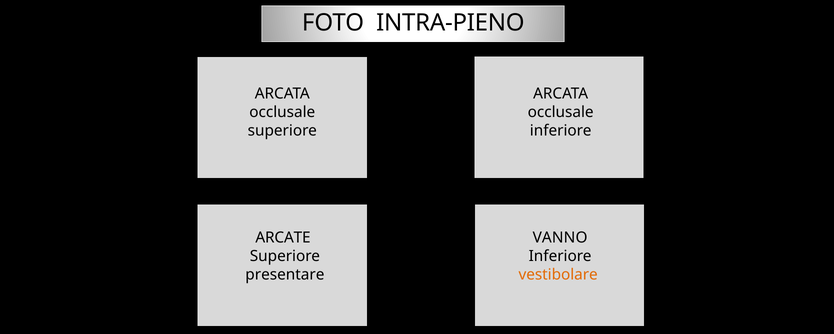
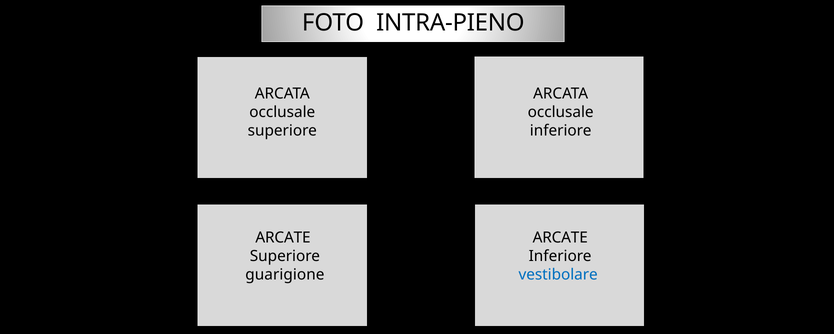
VANNO at (560, 238): VANNO -> ARCATE
presentare: presentare -> guarigione
vestibolare colour: orange -> blue
